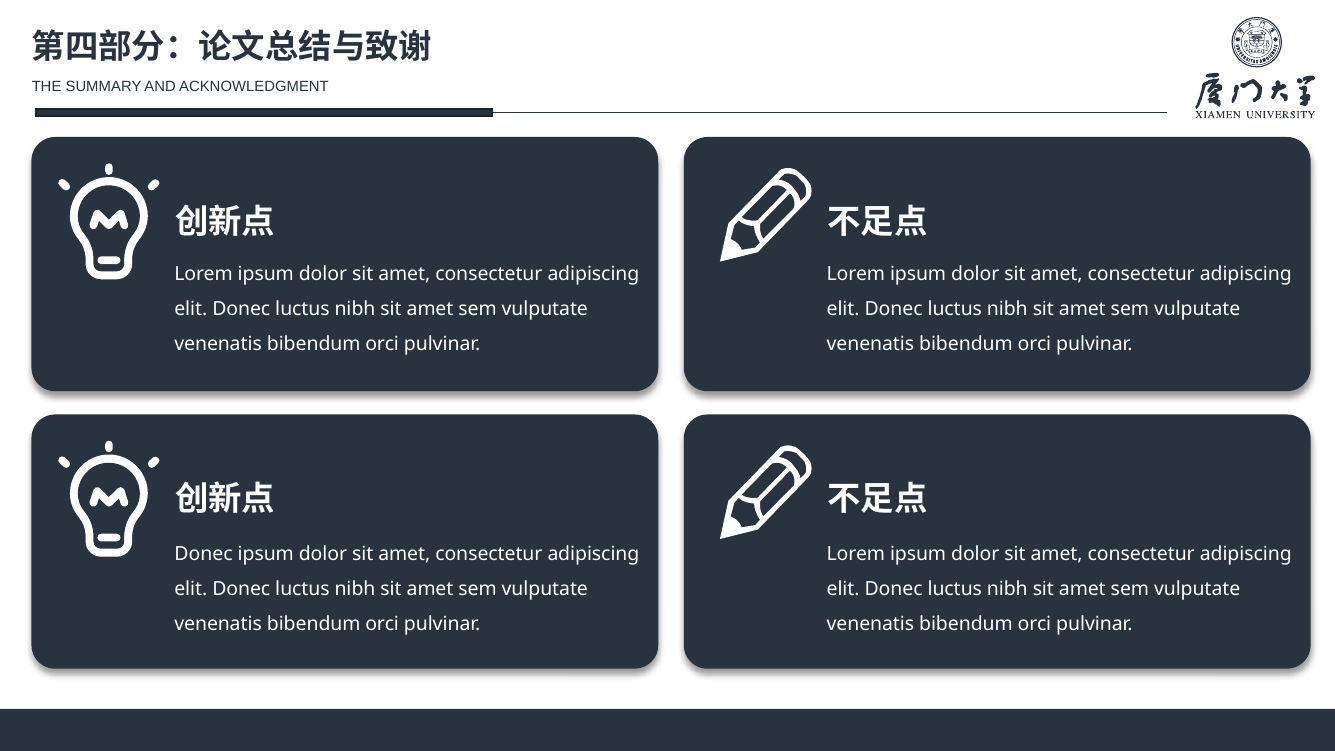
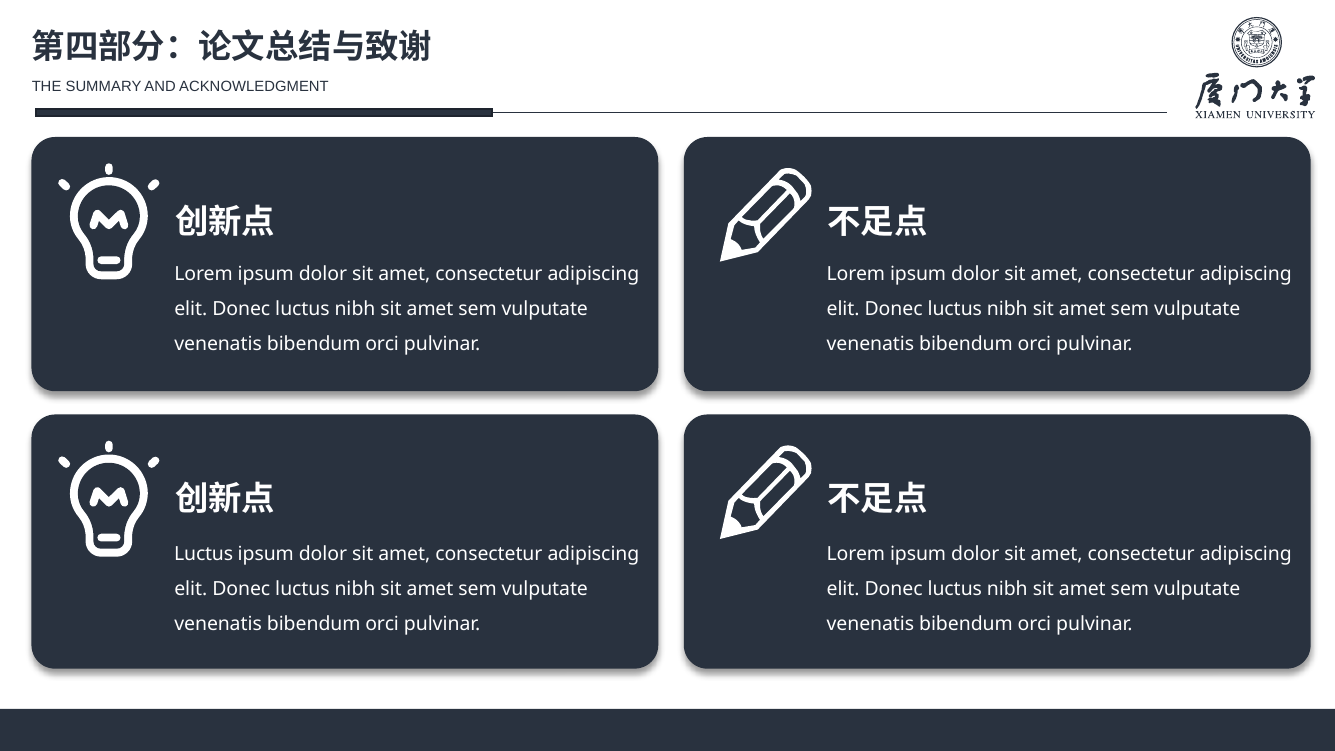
Donec at (204, 554): Donec -> Luctus
